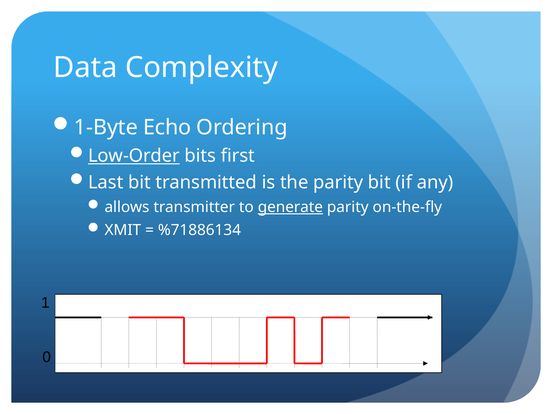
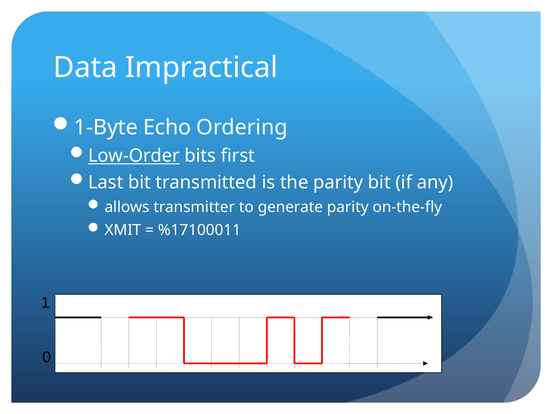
Complexity: Complexity -> Impractical
generate underline: present -> none
%71886134: %71886134 -> %17100011
